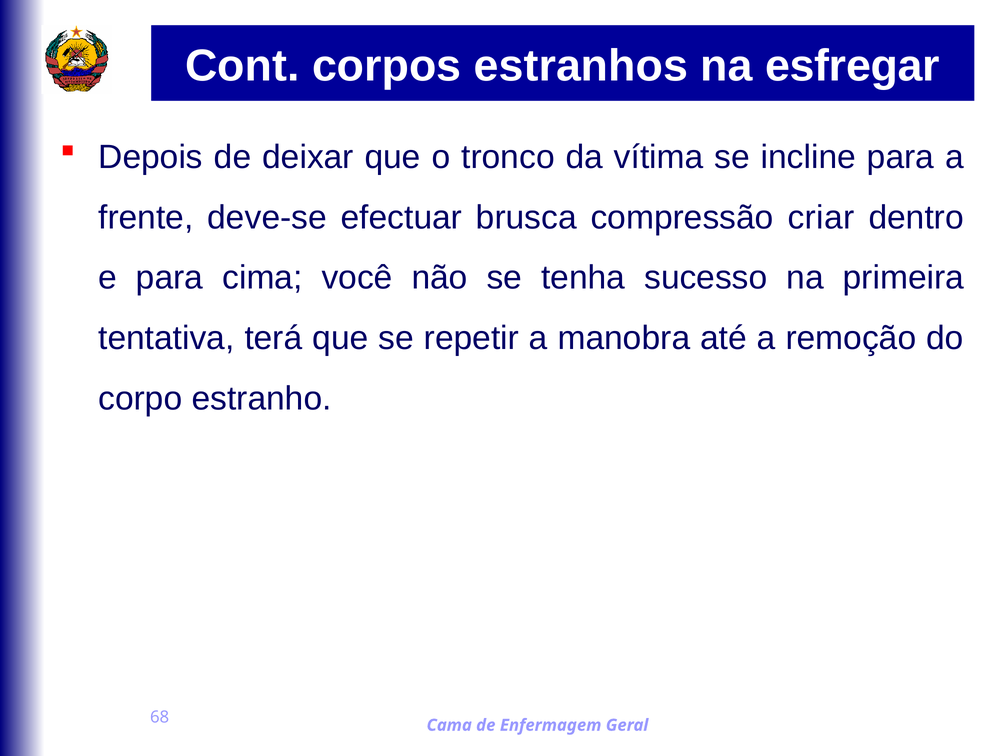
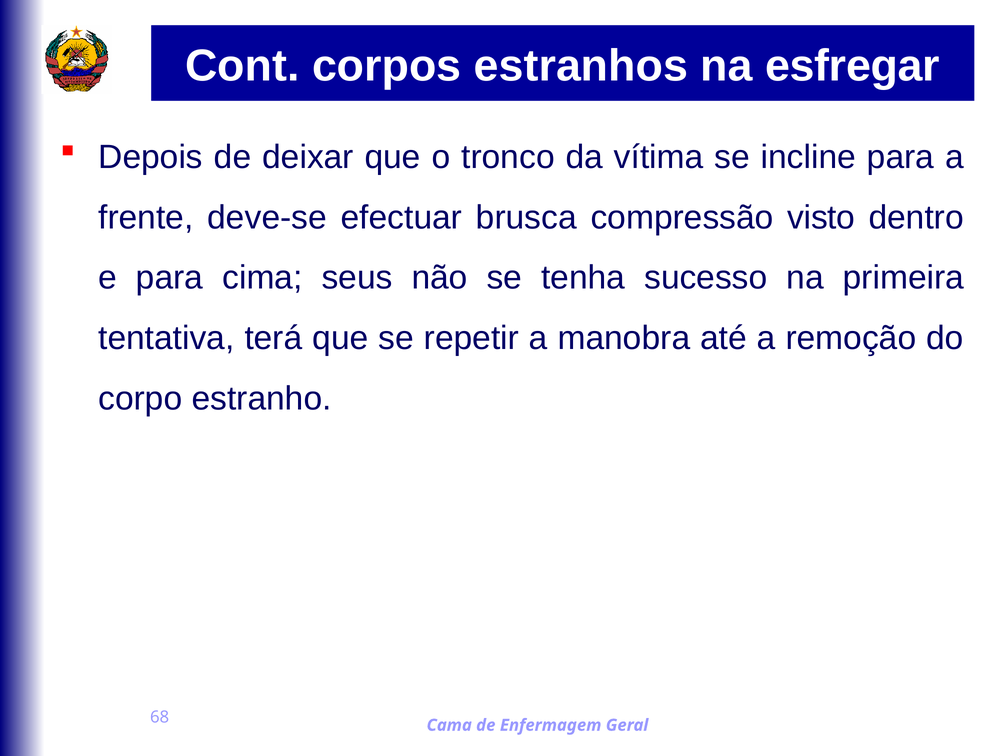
criar: criar -> visto
você: você -> seus
